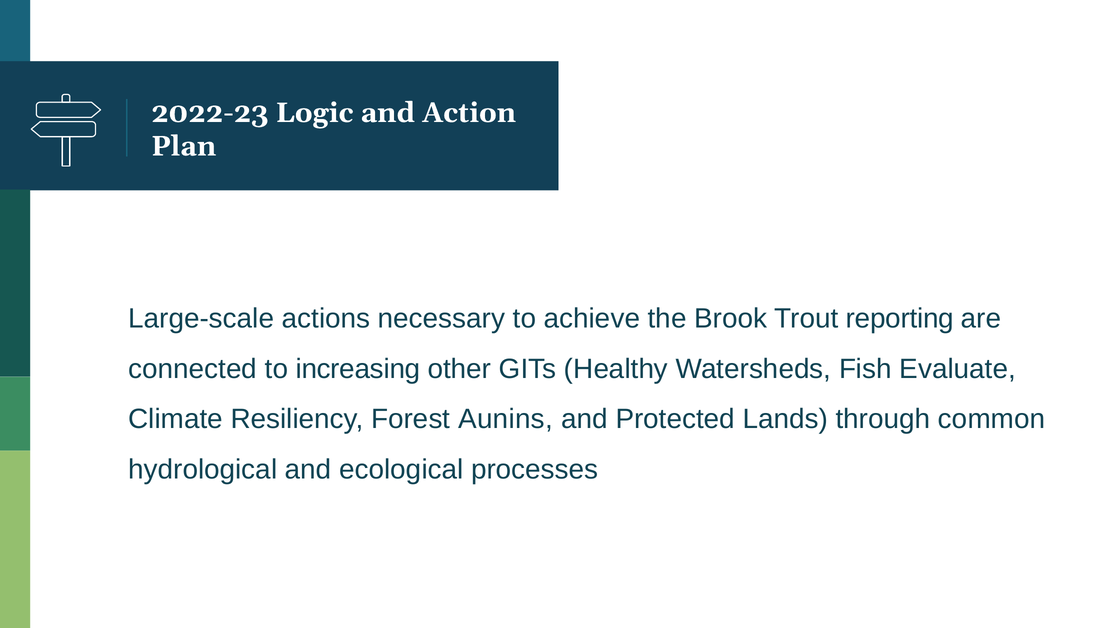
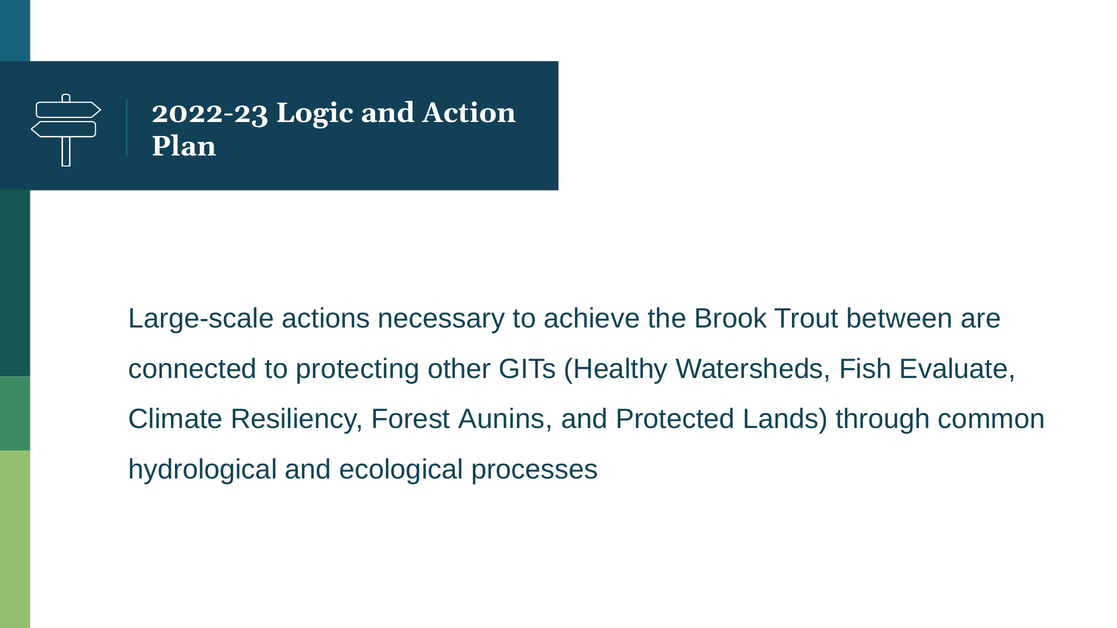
reporting: reporting -> between
increasing: increasing -> protecting
